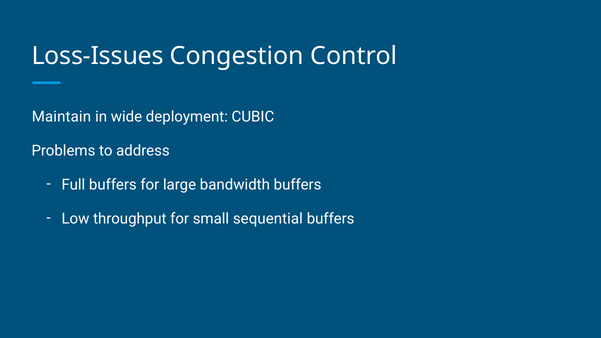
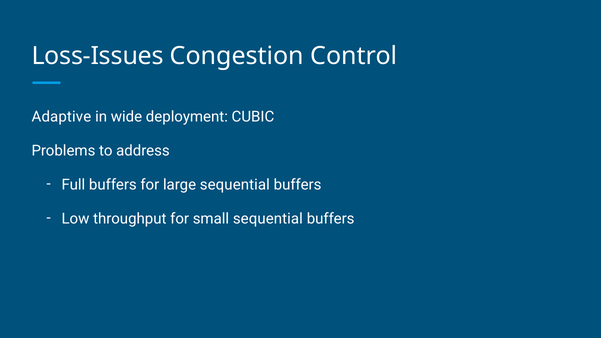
Maintain: Maintain -> Adaptive
large bandwidth: bandwidth -> sequential
